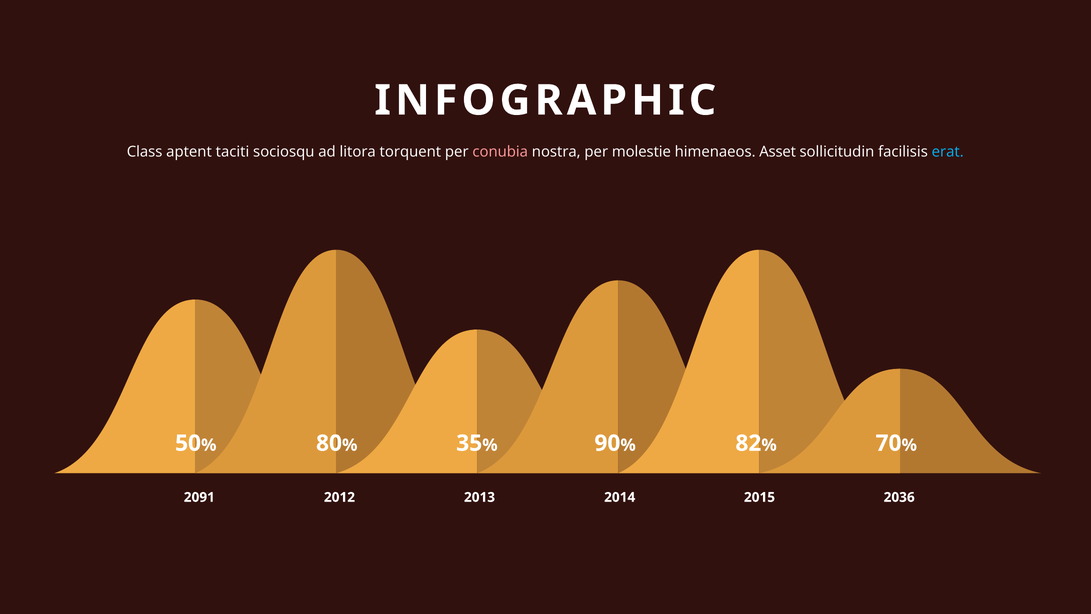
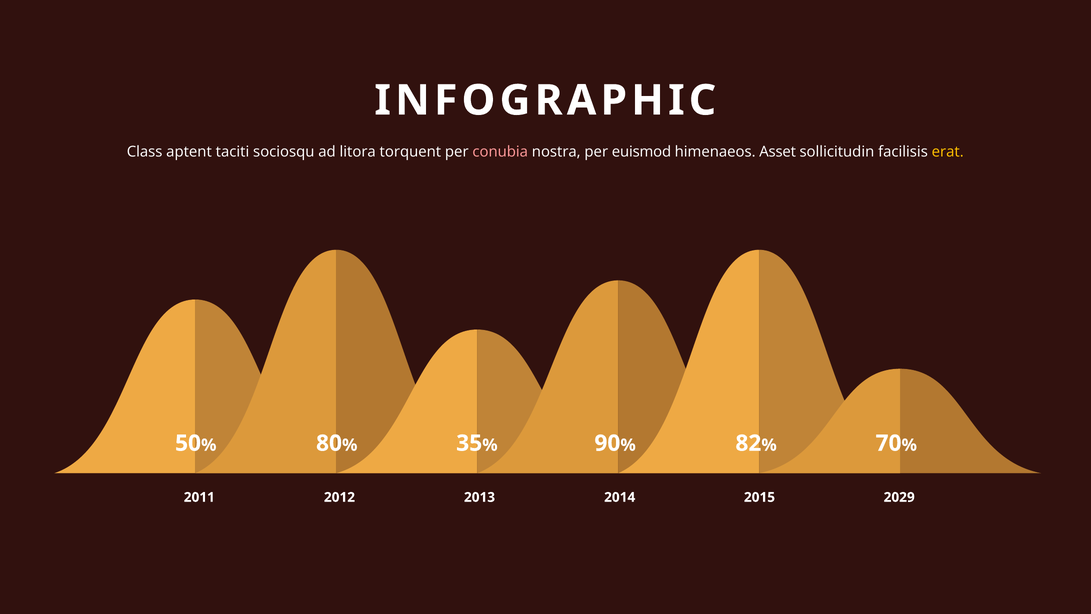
molestie: molestie -> euismod
erat colour: light blue -> yellow
2091: 2091 -> 2011
2036: 2036 -> 2029
